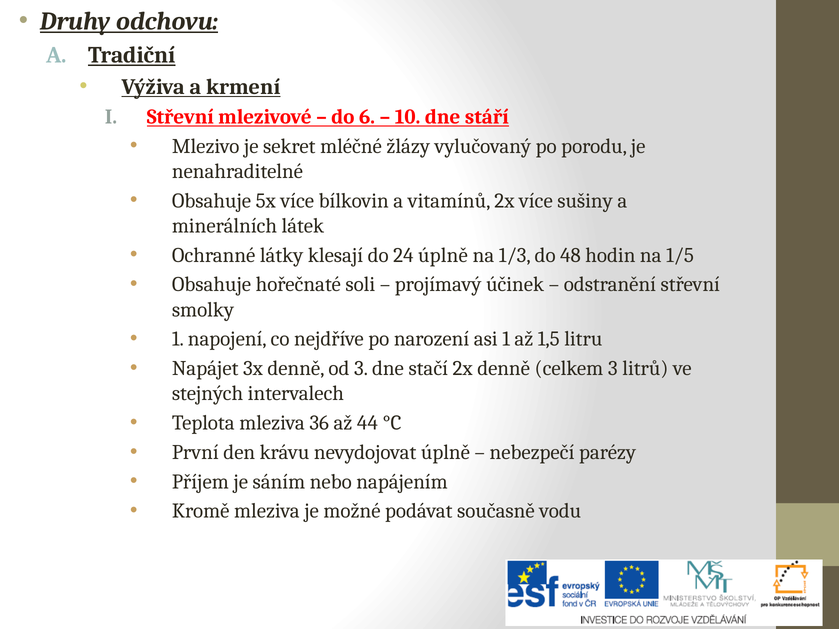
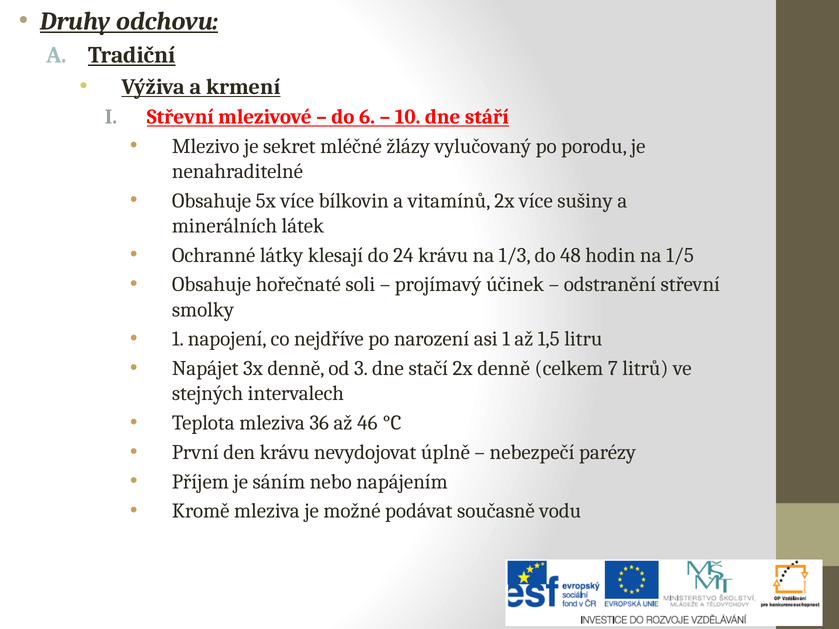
24 úplně: úplně -> krávu
celkem 3: 3 -> 7
44: 44 -> 46
